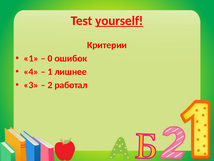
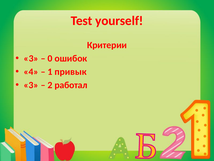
yourself underline: present -> none
1 at (31, 58): 1 -> 3
лишнее: лишнее -> привык
